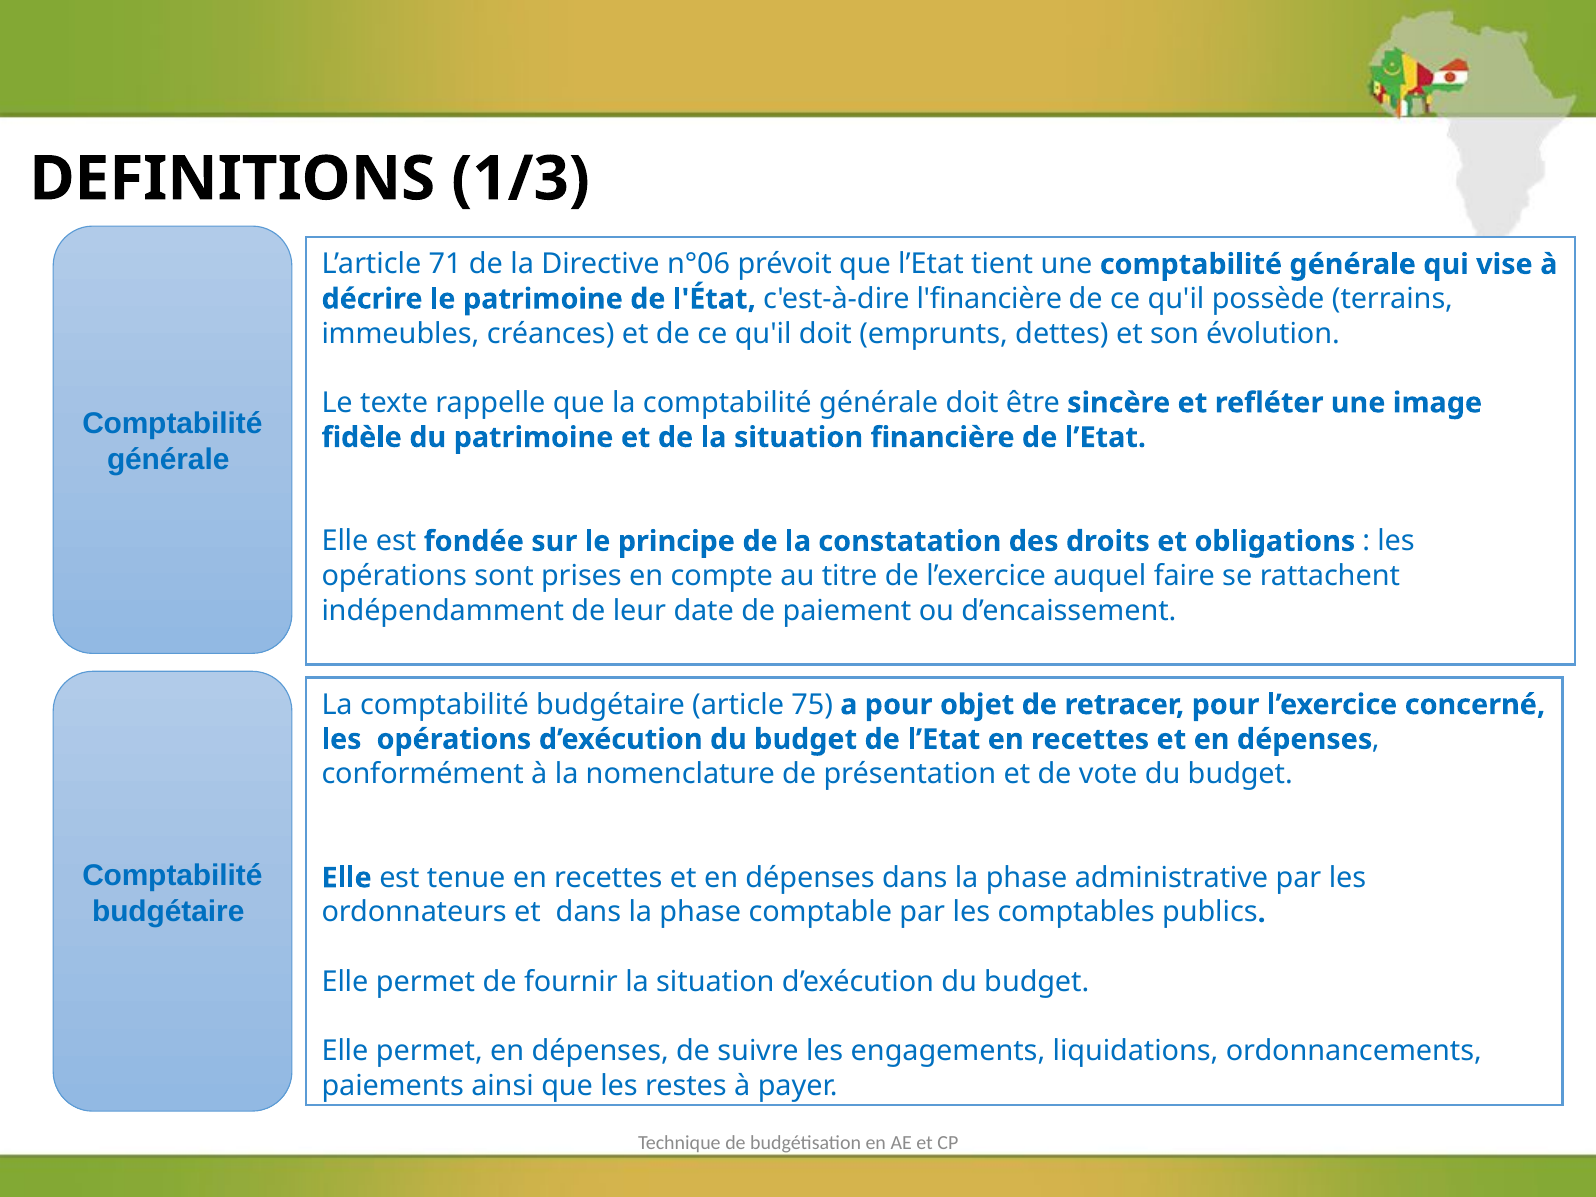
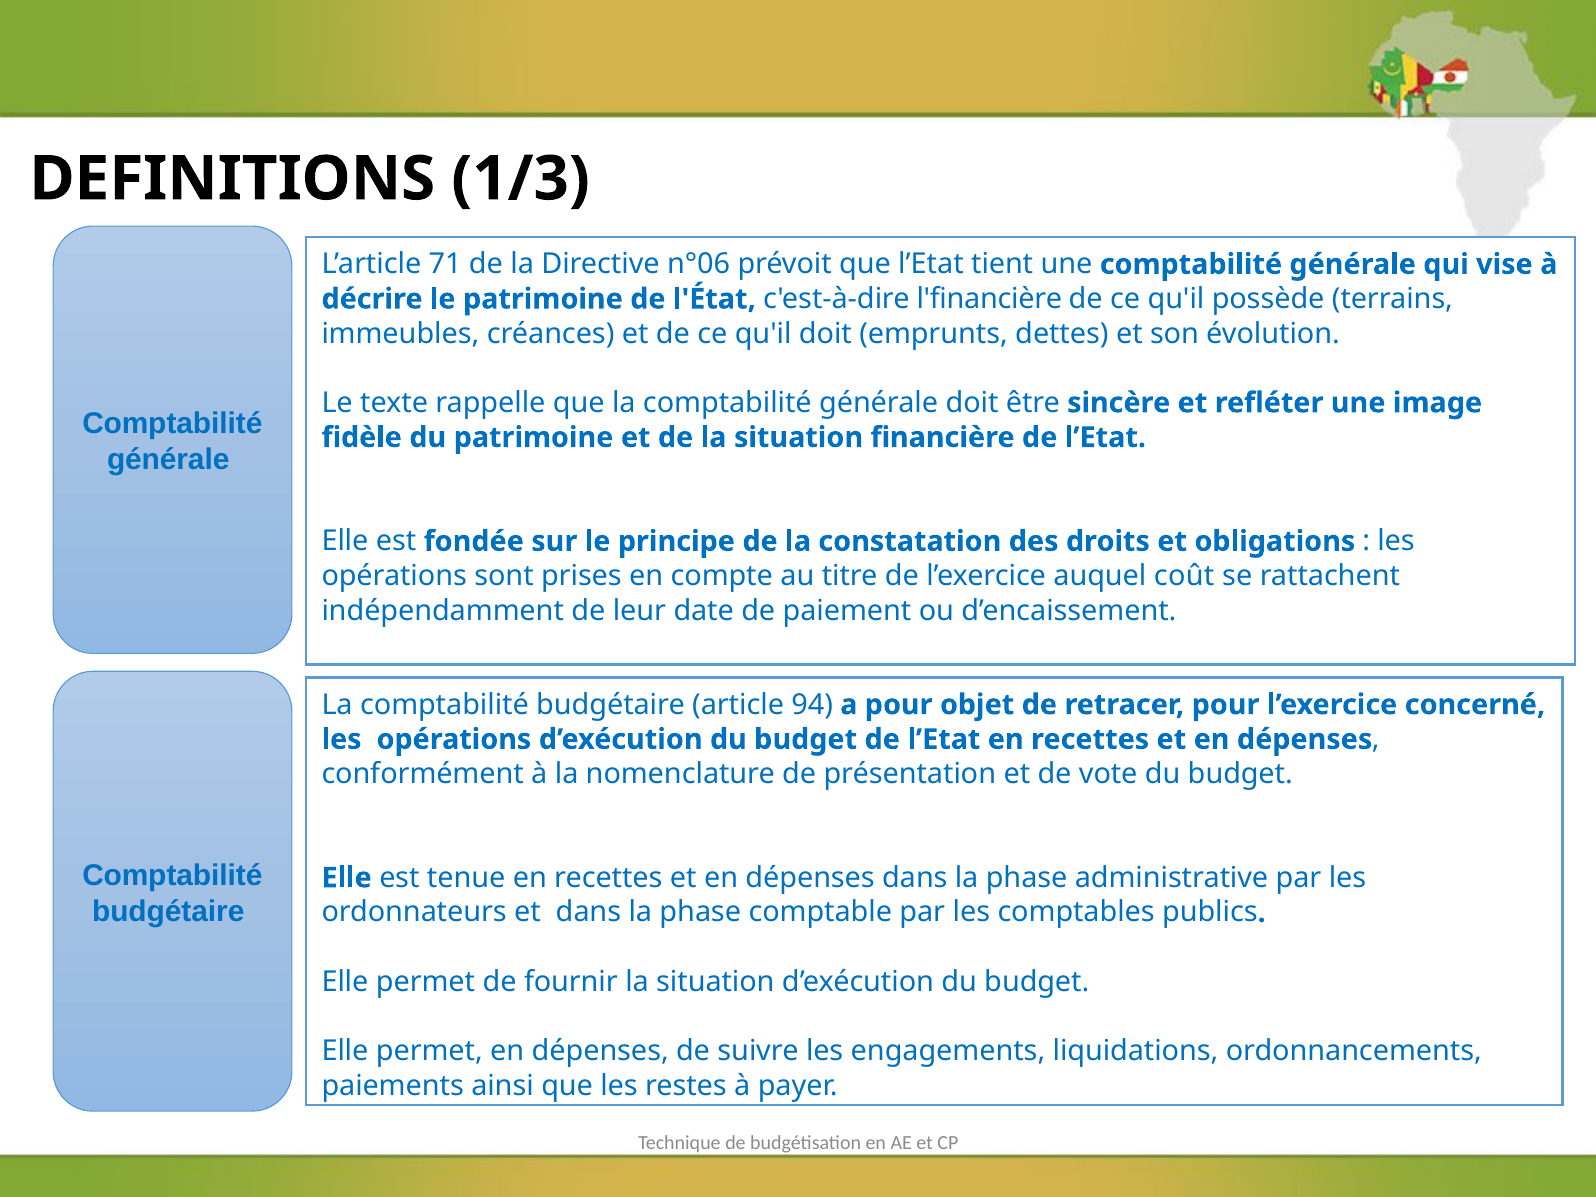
faire: faire -> coût
75: 75 -> 94
